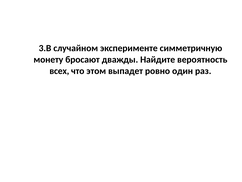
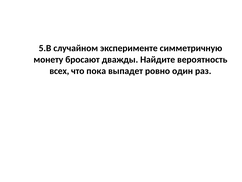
3.В: 3.В -> 5.В
этом: этом -> пока
